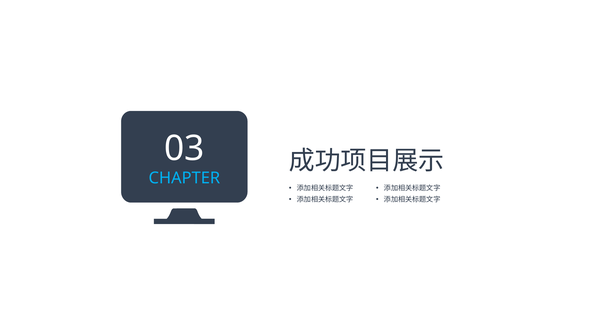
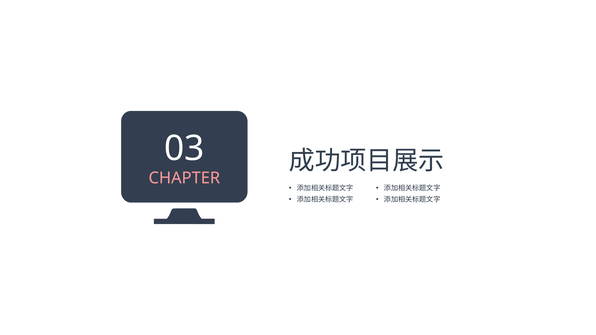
CHAPTER colour: light blue -> pink
